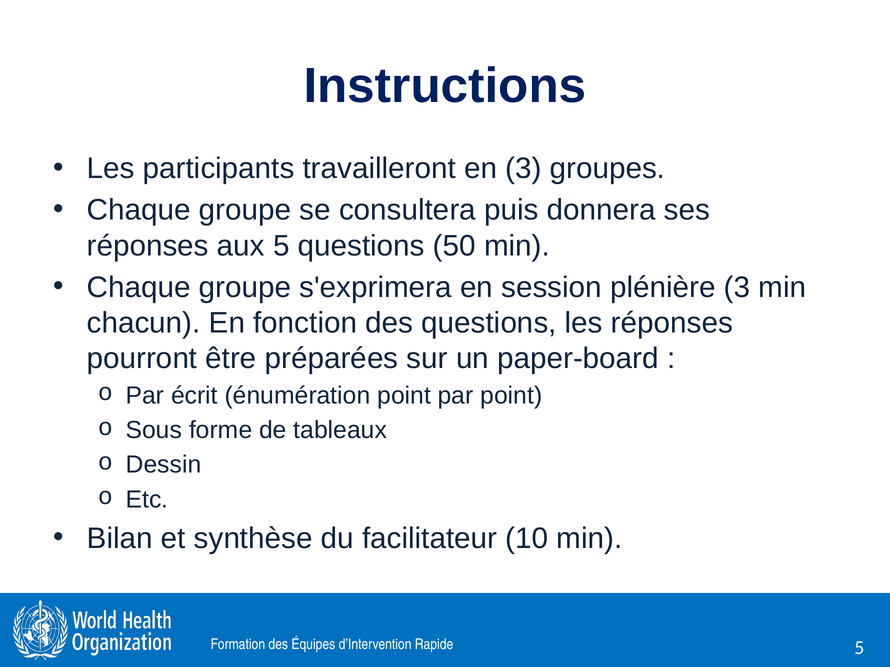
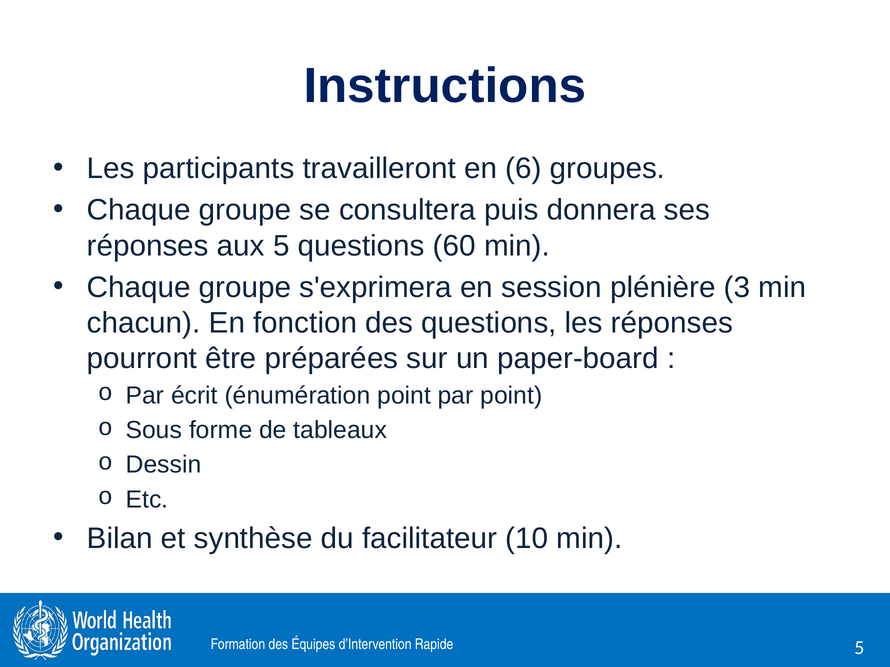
en 3: 3 -> 6
50: 50 -> 60
